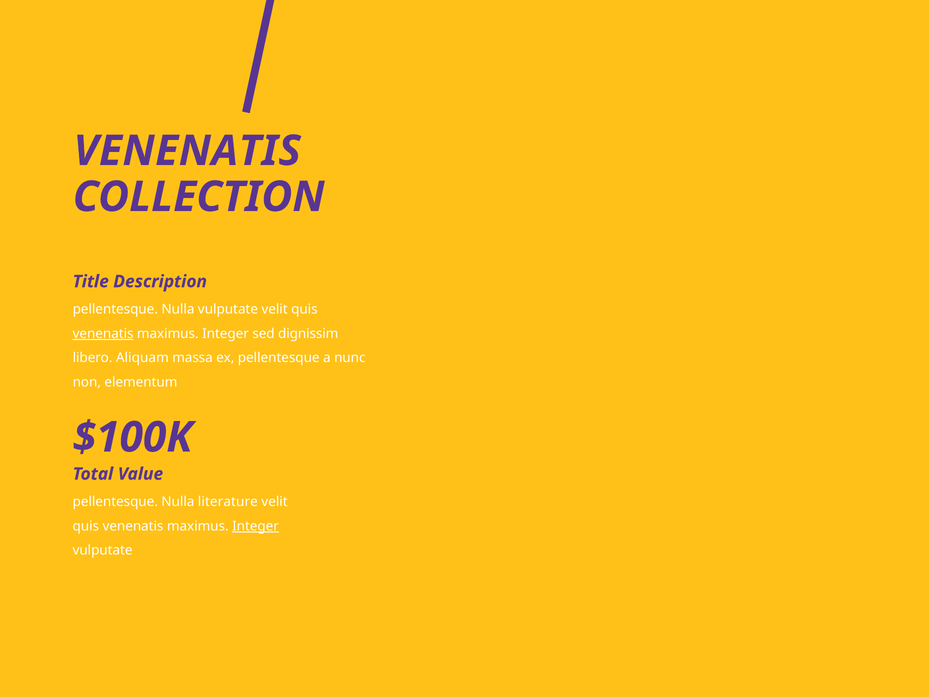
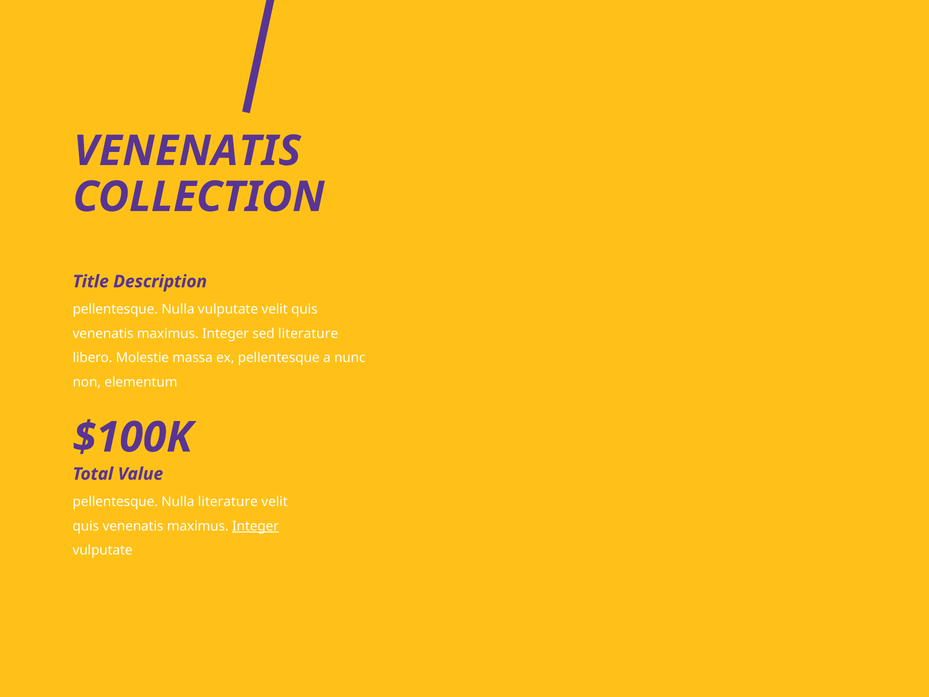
venenatis at (103, 333) underline: present -> none
sed dignissim: dignissim -> literature
Aliquam: Aliquam -> Molestie
